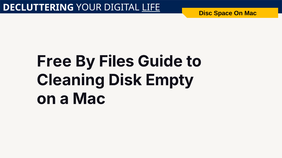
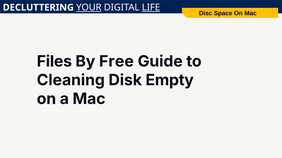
YOUR underline: none -> present
Free: Free -> Files
Files: Files -> Free
